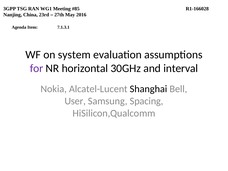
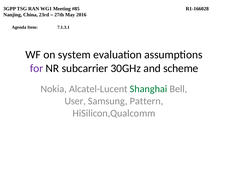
horizontal: horizontal -> subcarrier
interval: interval -> scheme
Shanghai colour: black -> green
Spacing: Spacing -> Pattern
